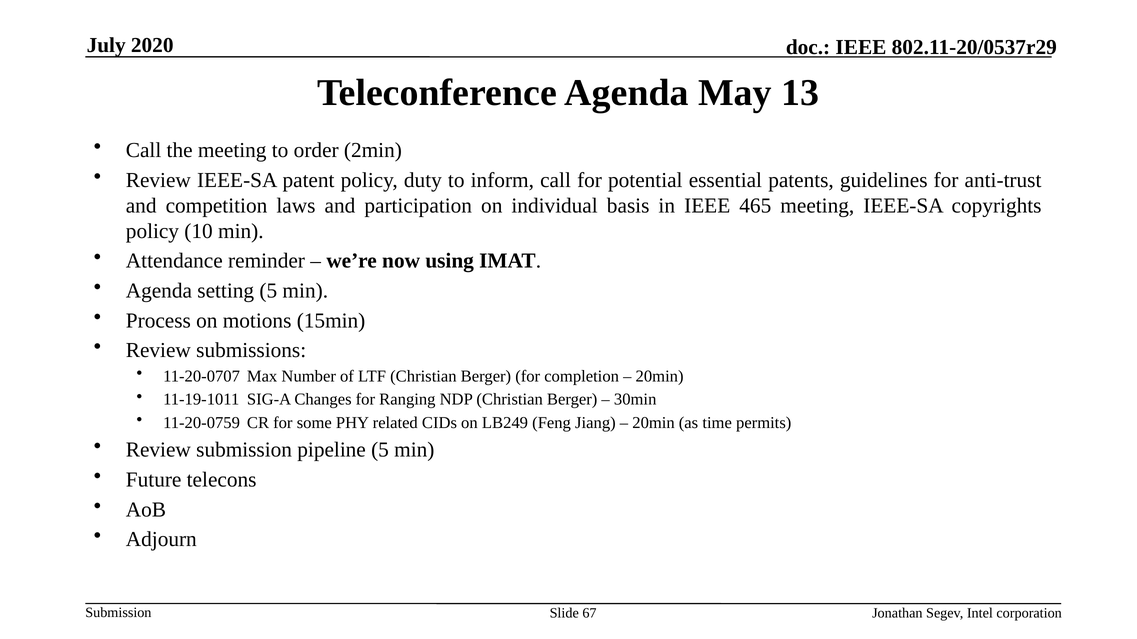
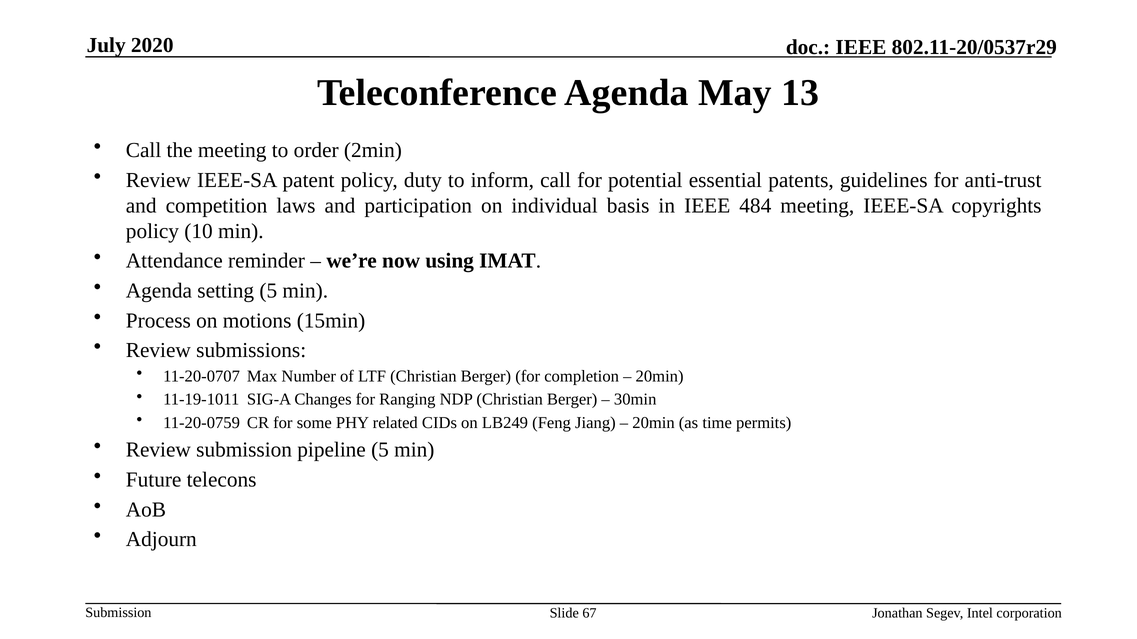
465: 465 -> 484
